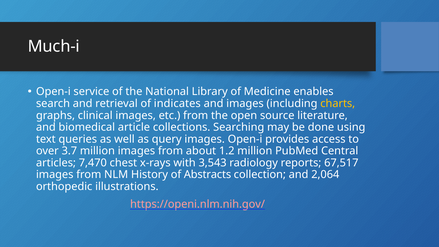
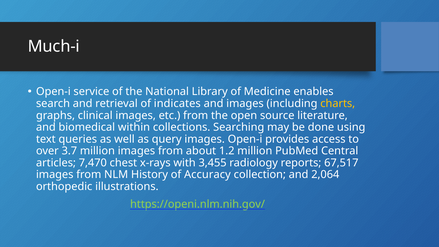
article: article -> within
3,543: 3,543 -> 3,455
Abstracts: Abstracts -> Accuracy
https://openi.nlm.nih.gov/ colour: pink -> light green
